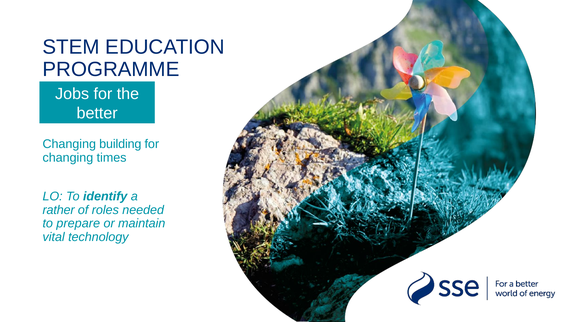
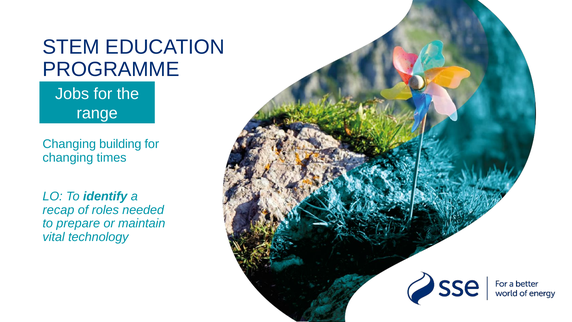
better: better -> range
rather: rather -> recap
